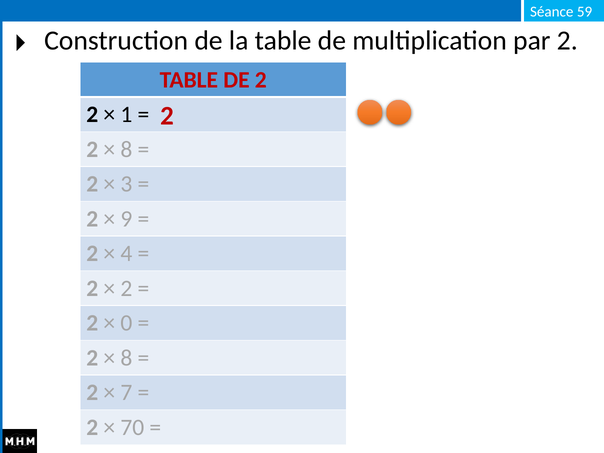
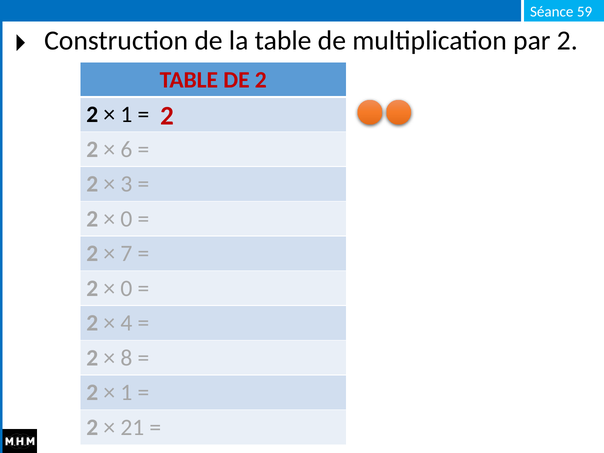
8 at (126, 149): 8 -> 6
9 at (126, 219): 9 -> 0
4: 4 -> 7
2 at (126, 288): 2 -> 0
0: 0 -> 4
7 at (126, 393): 7 -> 1
70: 70 -> 21
